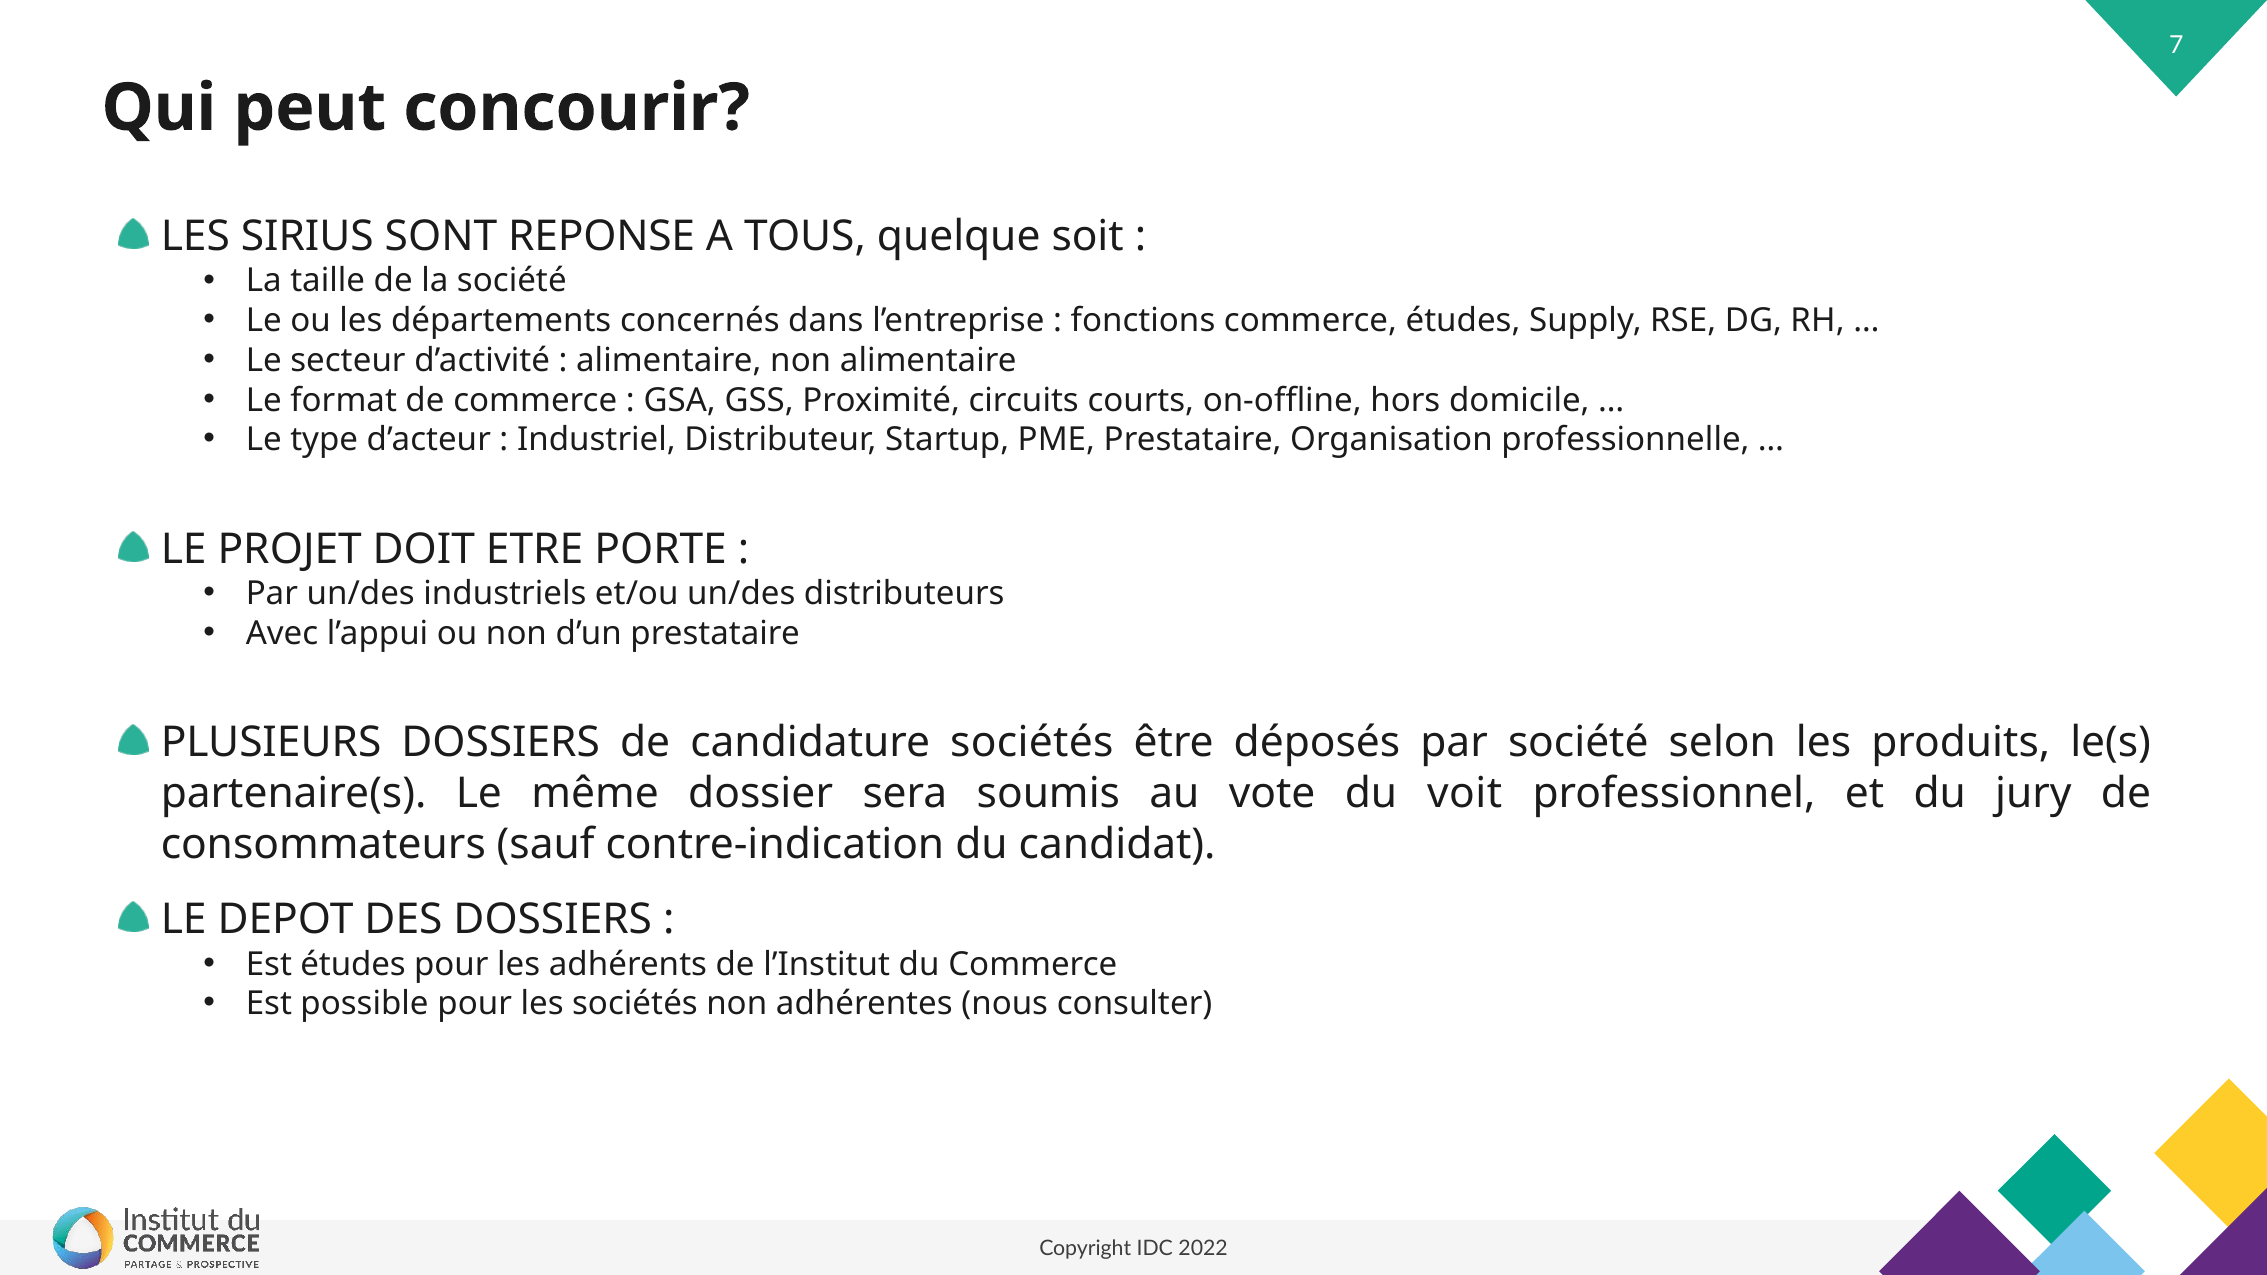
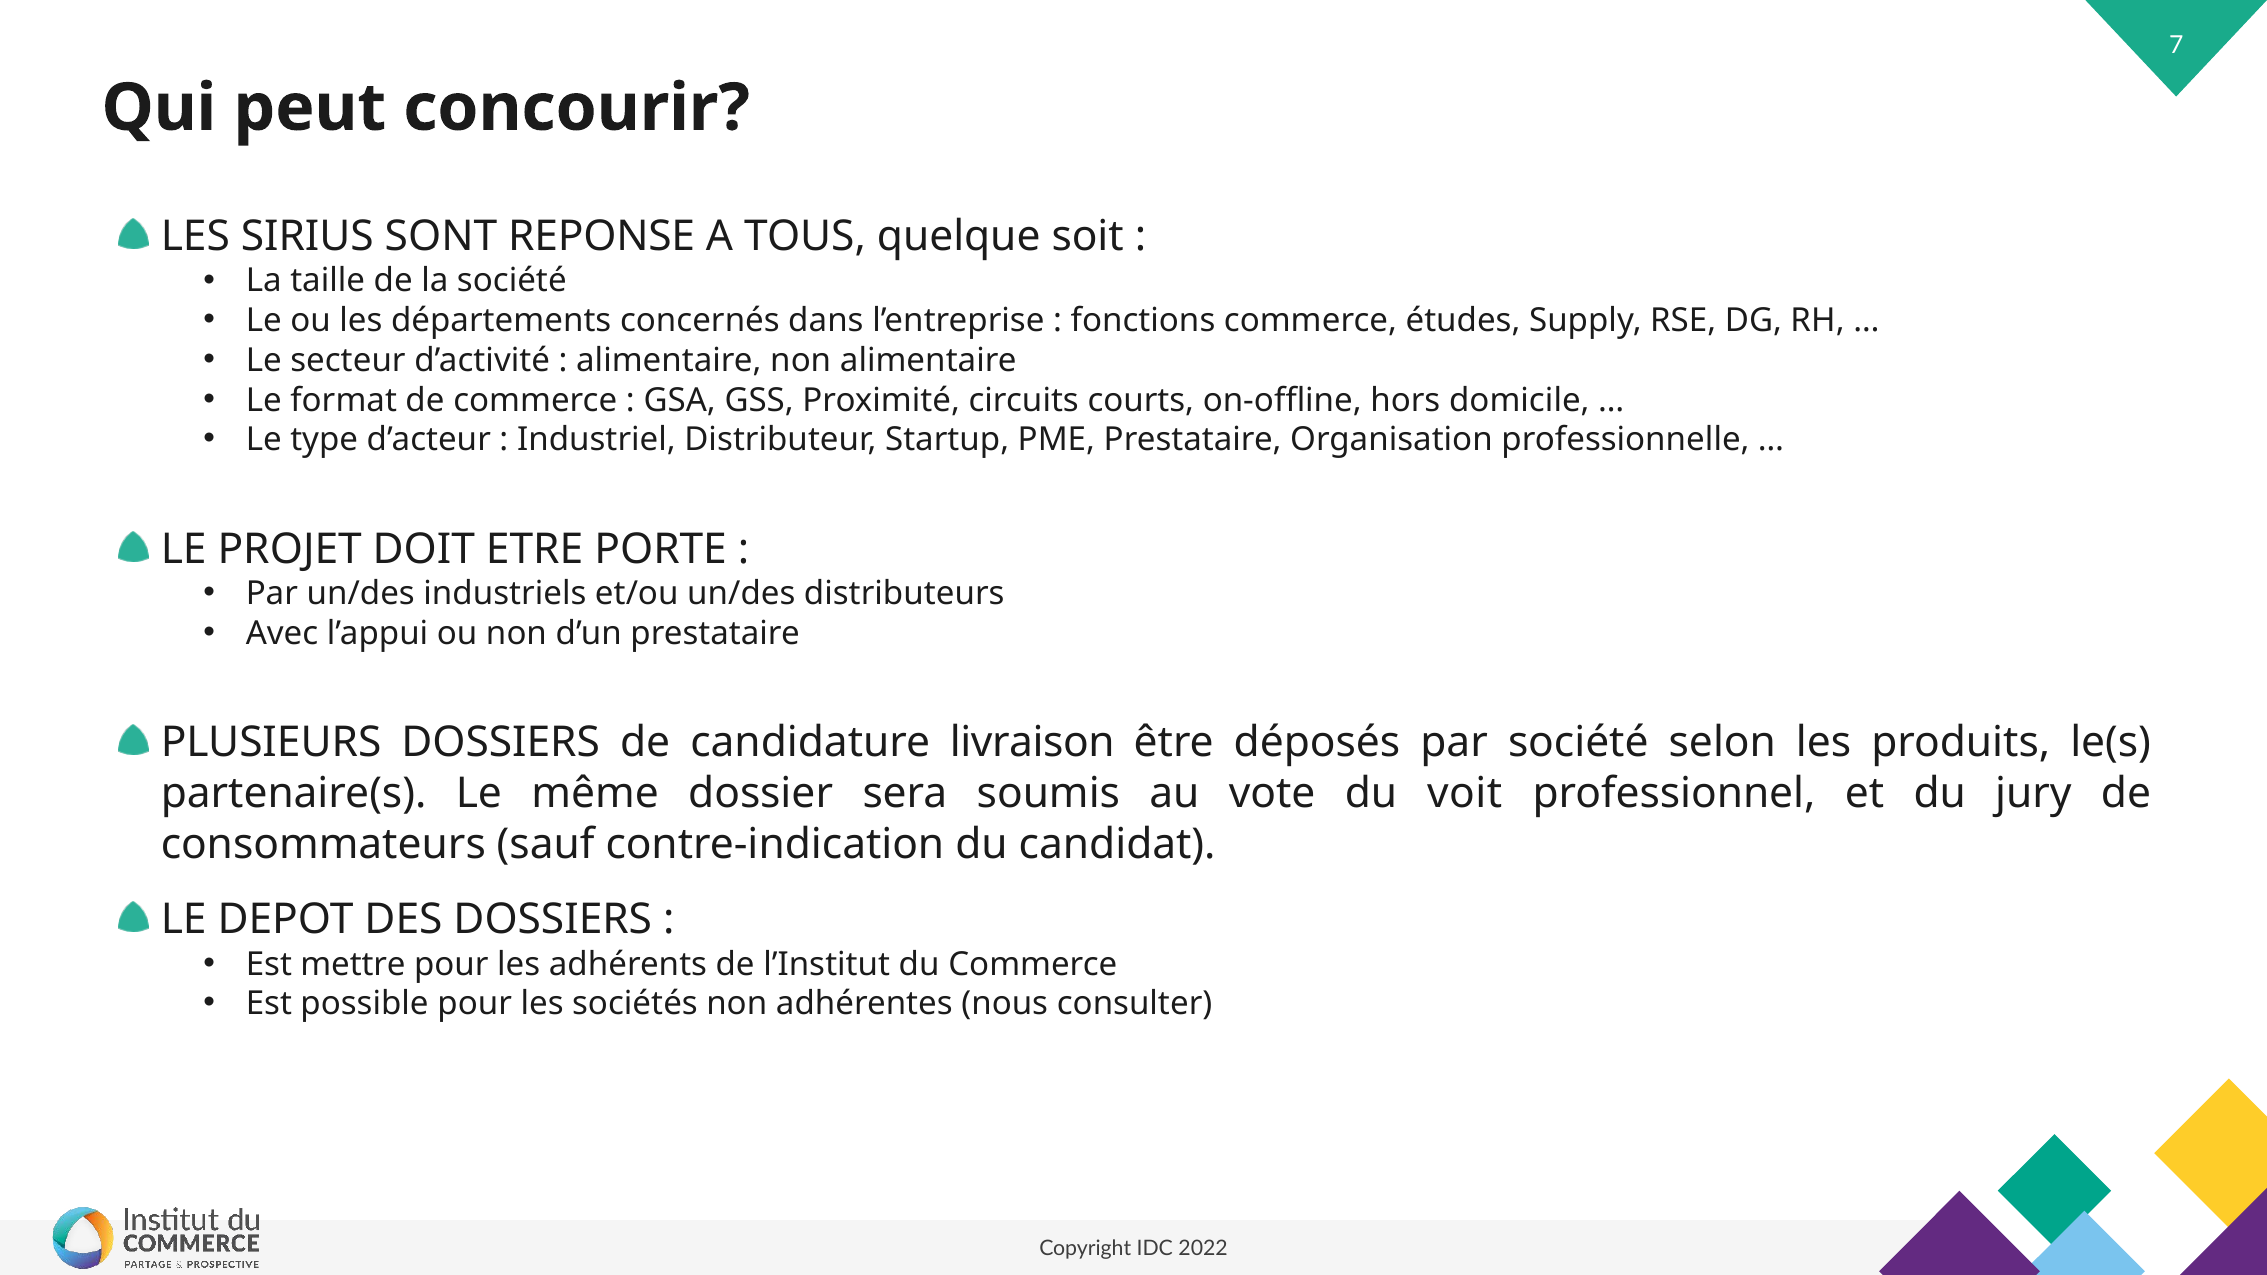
candidature sociétés: sociétés -> livraison
Est études: études -> mettre
